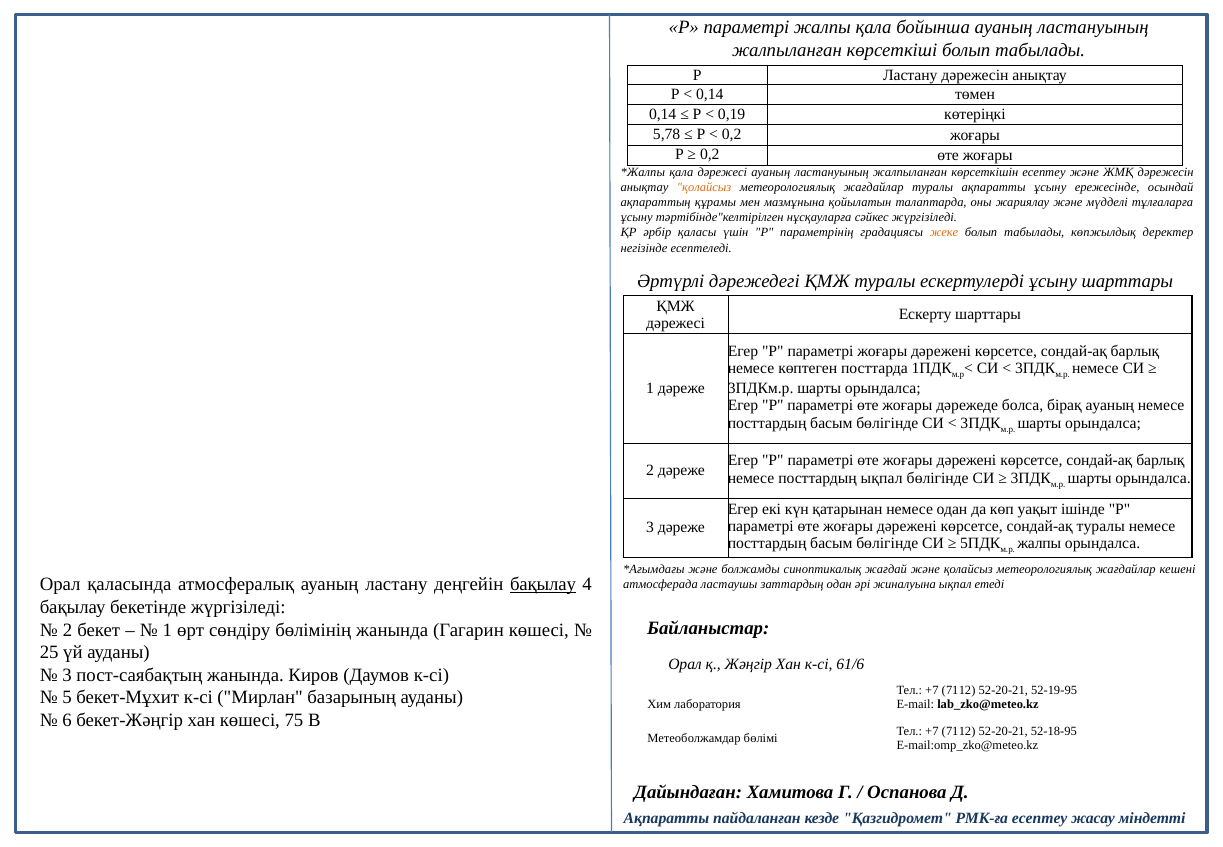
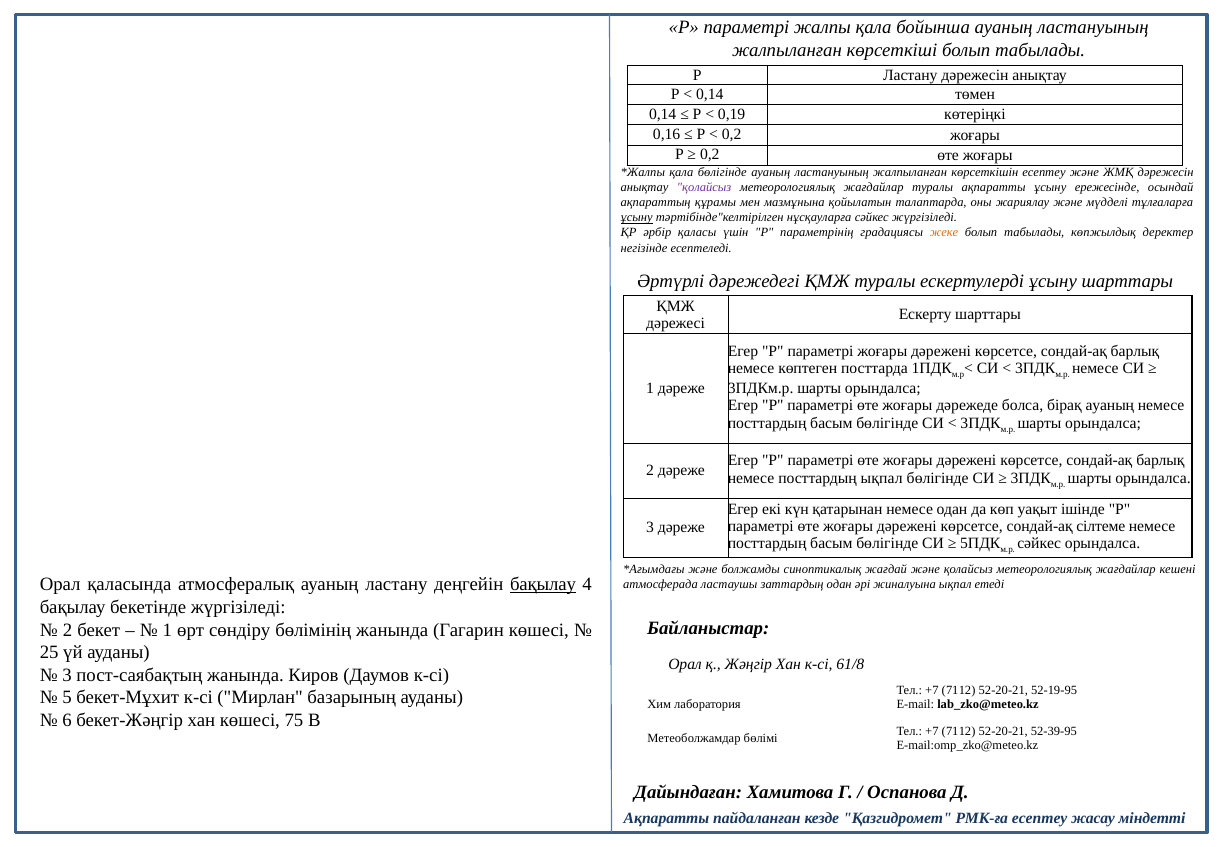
5,78: 5,78 -> 0,16
қала дәрежесі: дәрежесі -> бөлігінде
қолайсыз at (704, 188) colour: orange -> purple
ұсыну at (637, 218) underline: none -> present
сондай-ақ туралы: туралы -> сілтеме
жалпы at (1039, 544): жалпы -> сәйкес
61/6: 61/6 -> 61/8
52-18-95: 52-18-95 -> 52-39-95
